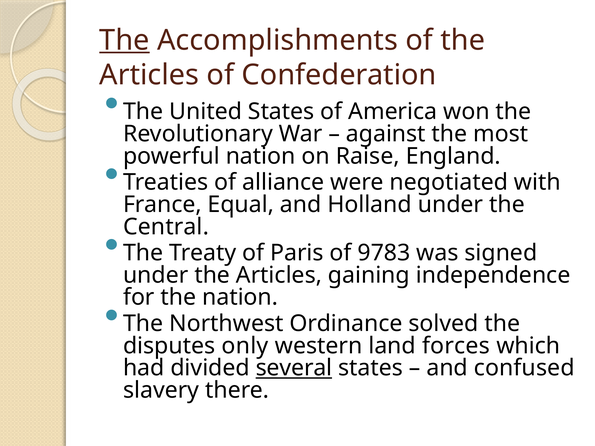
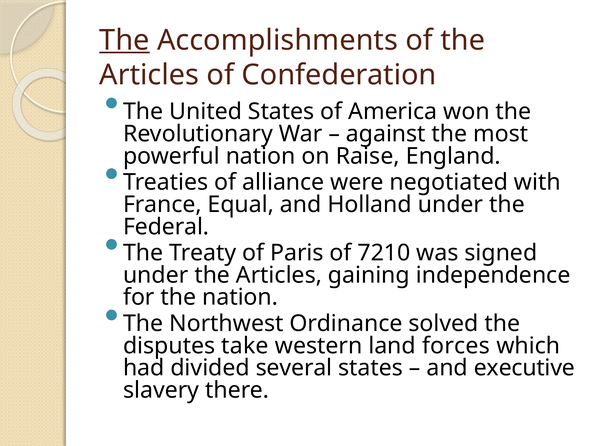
Central: Central -> Federal
9783: 9783 -> 7210
only: only -> take
several underline: present -> none
confused: confused -> executive
